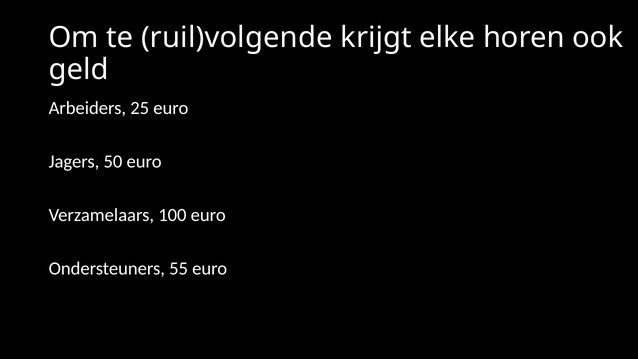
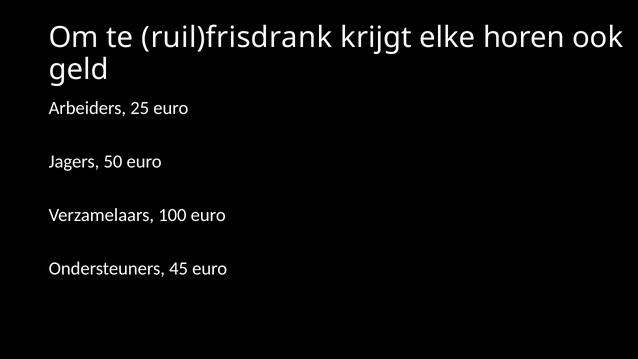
ruil)volgende: ruil)volgende -> ruil)frisdrank
55: 55 -> 45
